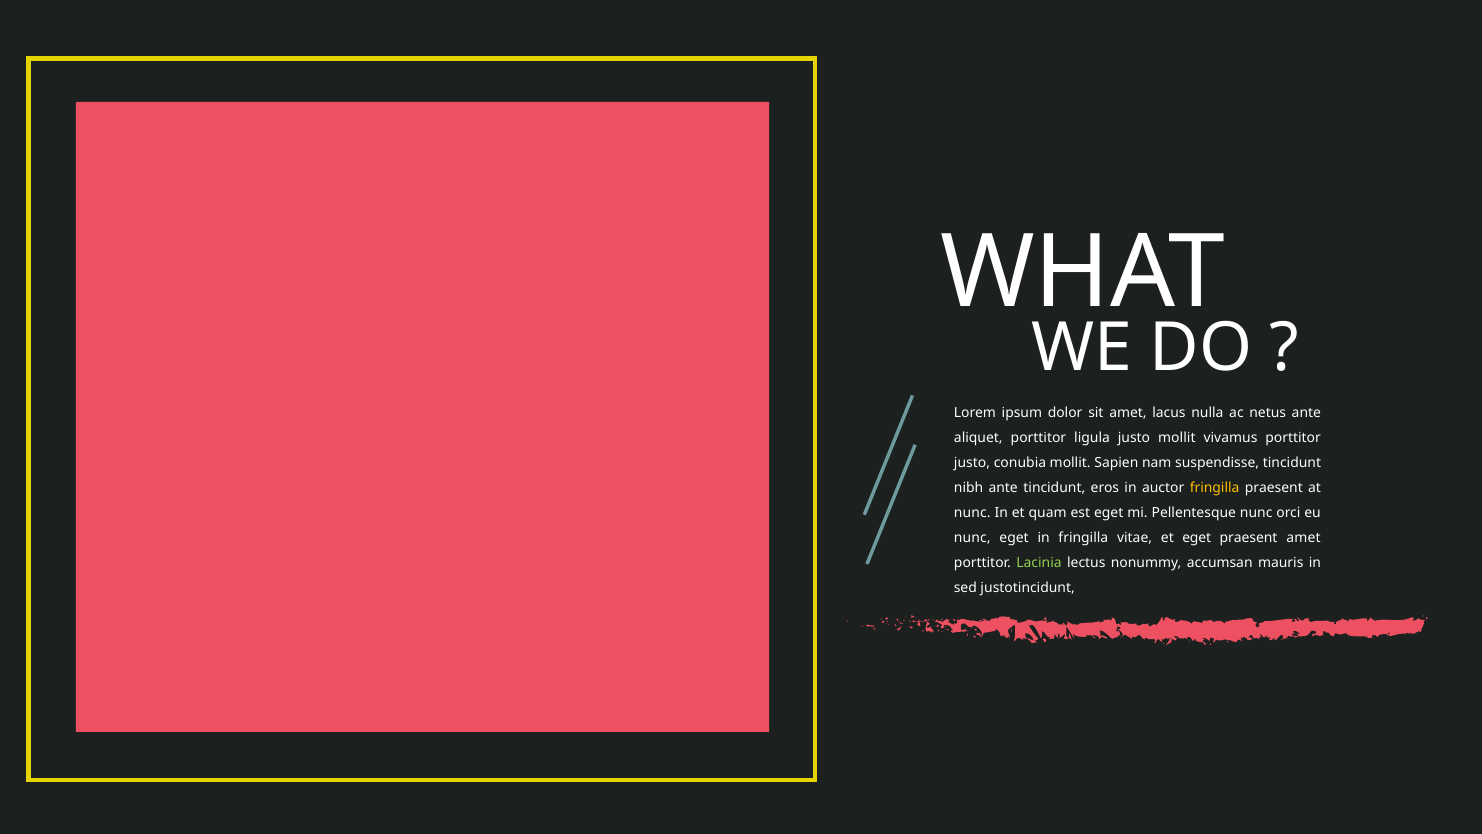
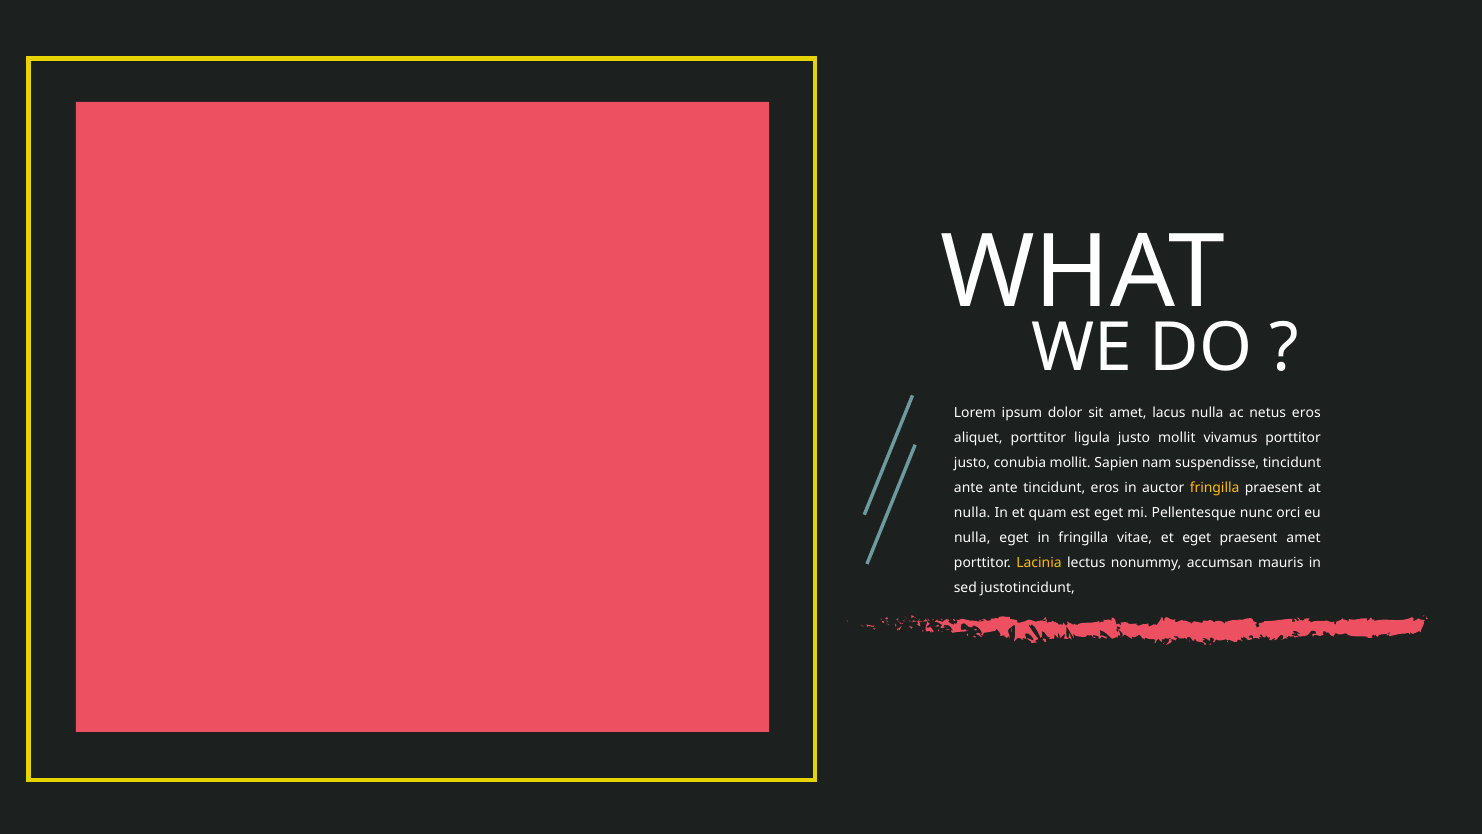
netus ante: ante -> eros
nibh at (969, 488): nibh -> ante
nunc at (972, 513): nunc -> nulla
nunc at (972, 538): nunc -> nulla
Lacinia colour: light green -> yellow
